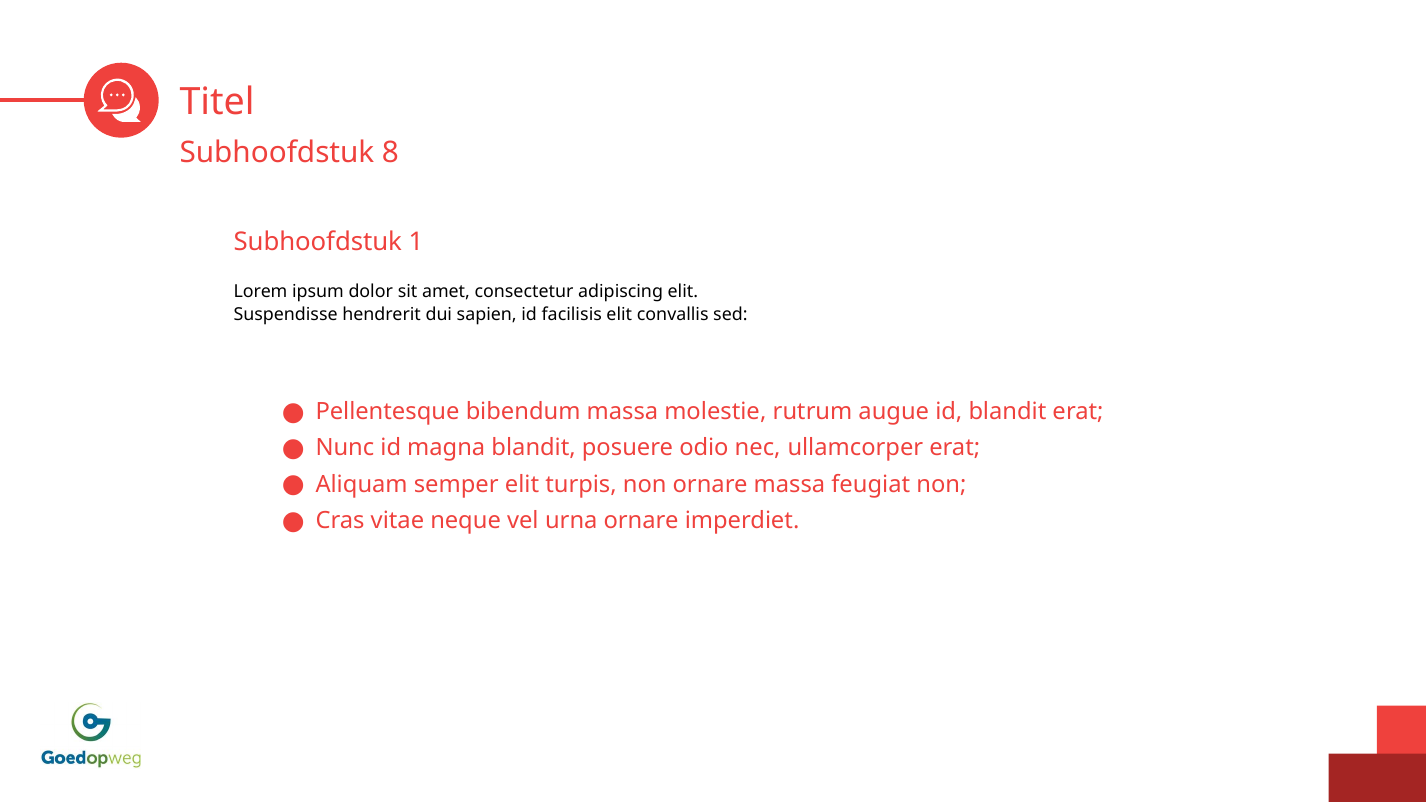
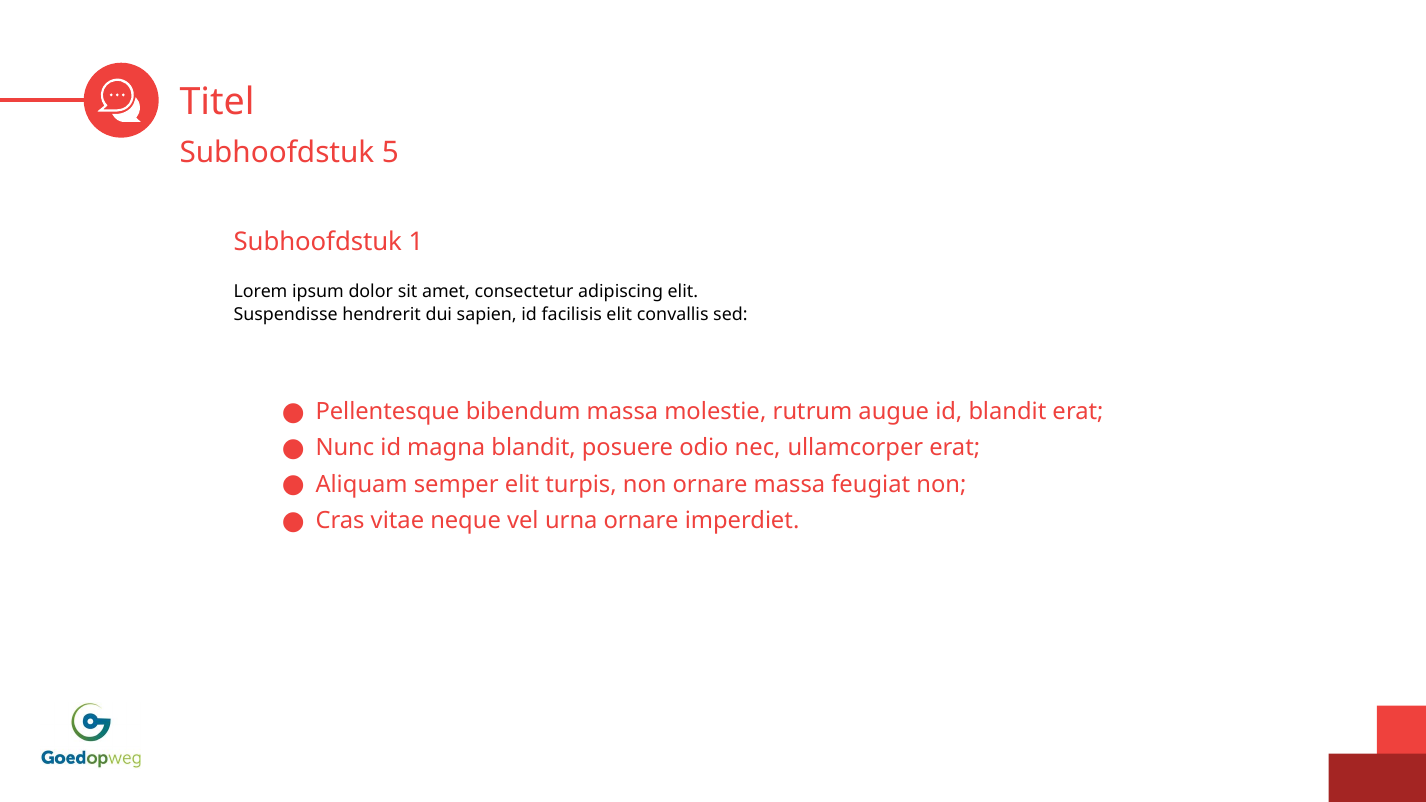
8: 8 -> 5
